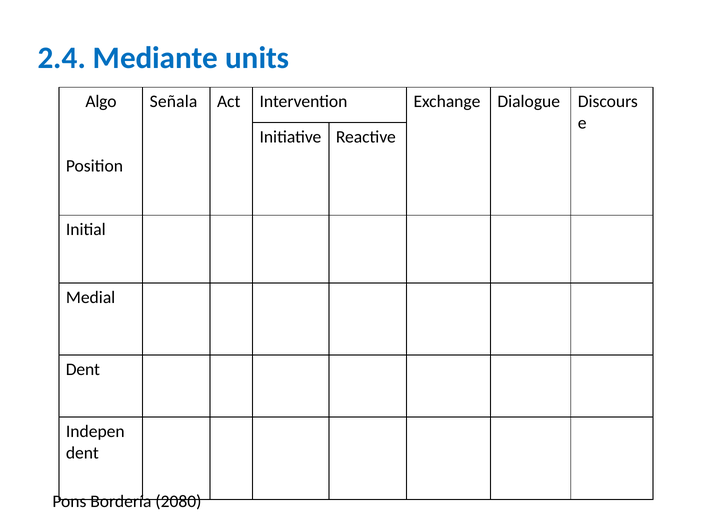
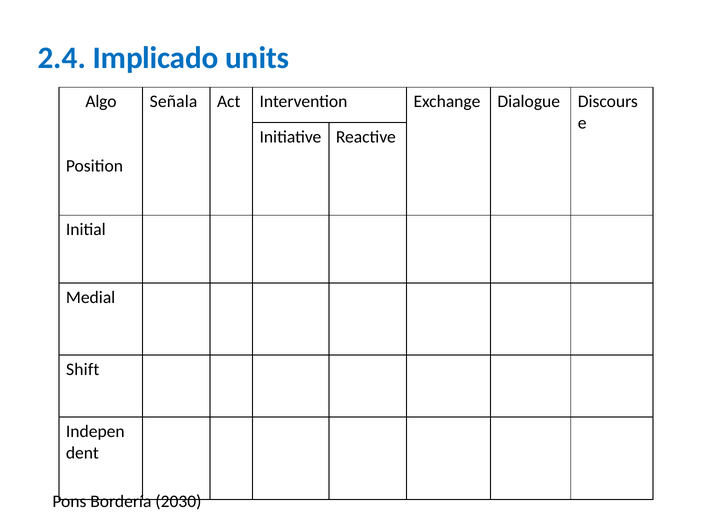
Mediante: Mediante -> Implicado
Dent at (83, 370): Dent -> Shift
2080: 2080 -> 2030
